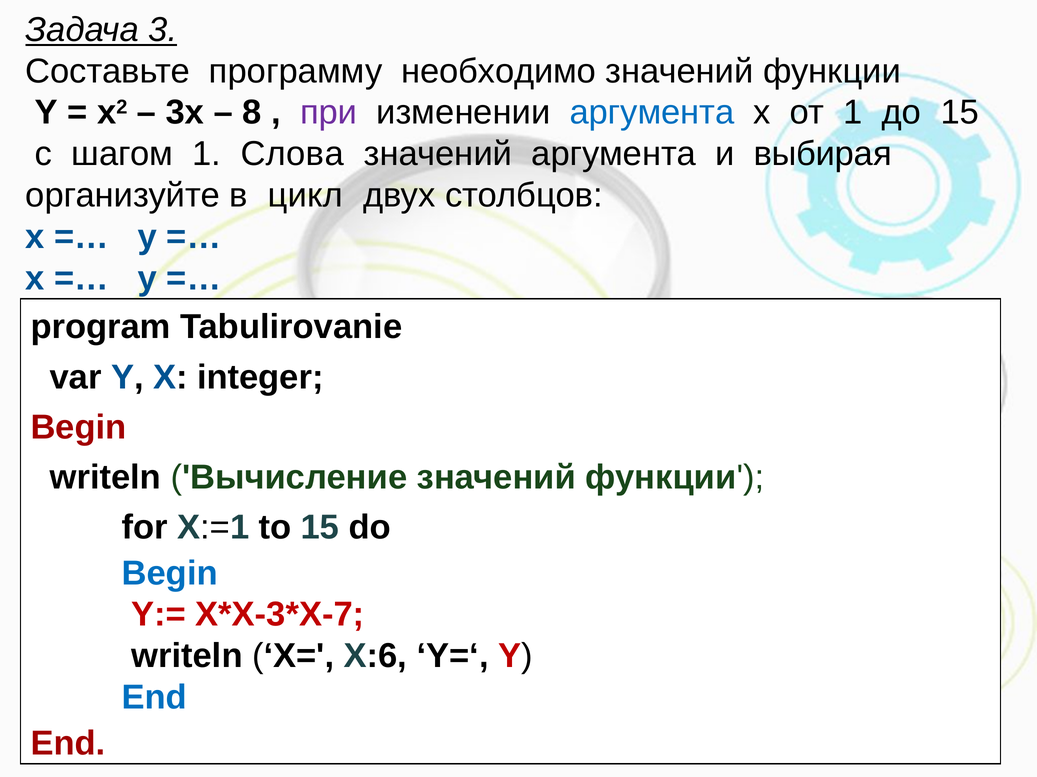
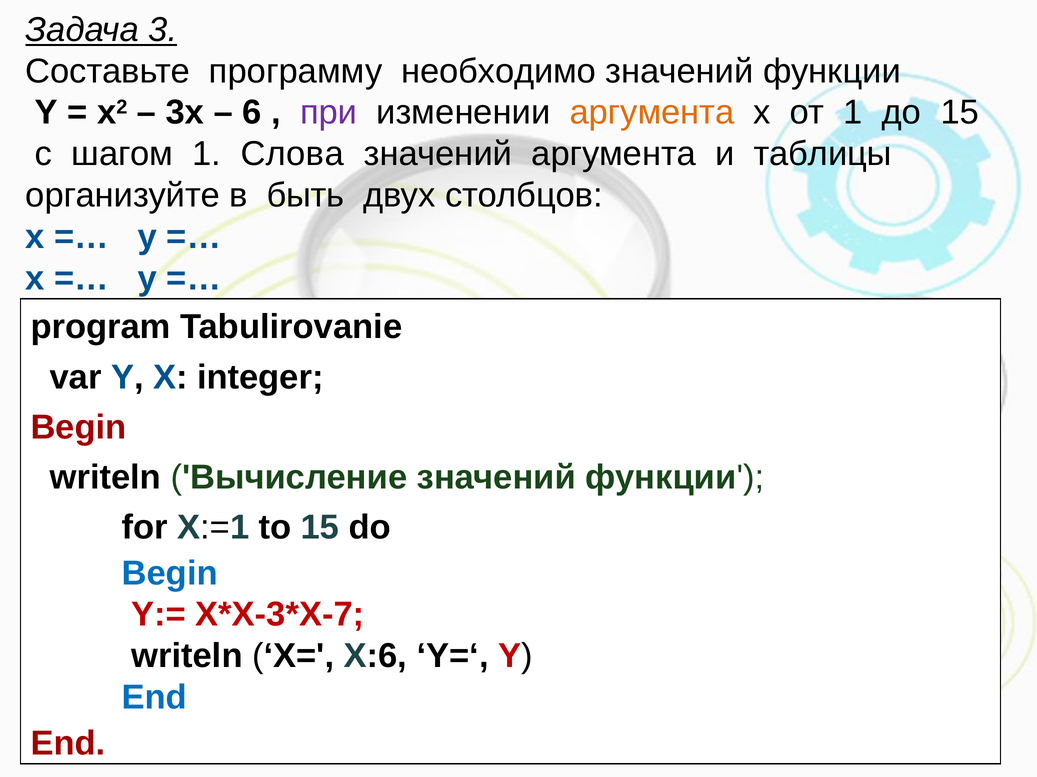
8: 8 -> 6
аргумента at (652, 113) colour: blue -> orange
выбирая: выбирая -> таблицы
цикл: цикл -> быть
